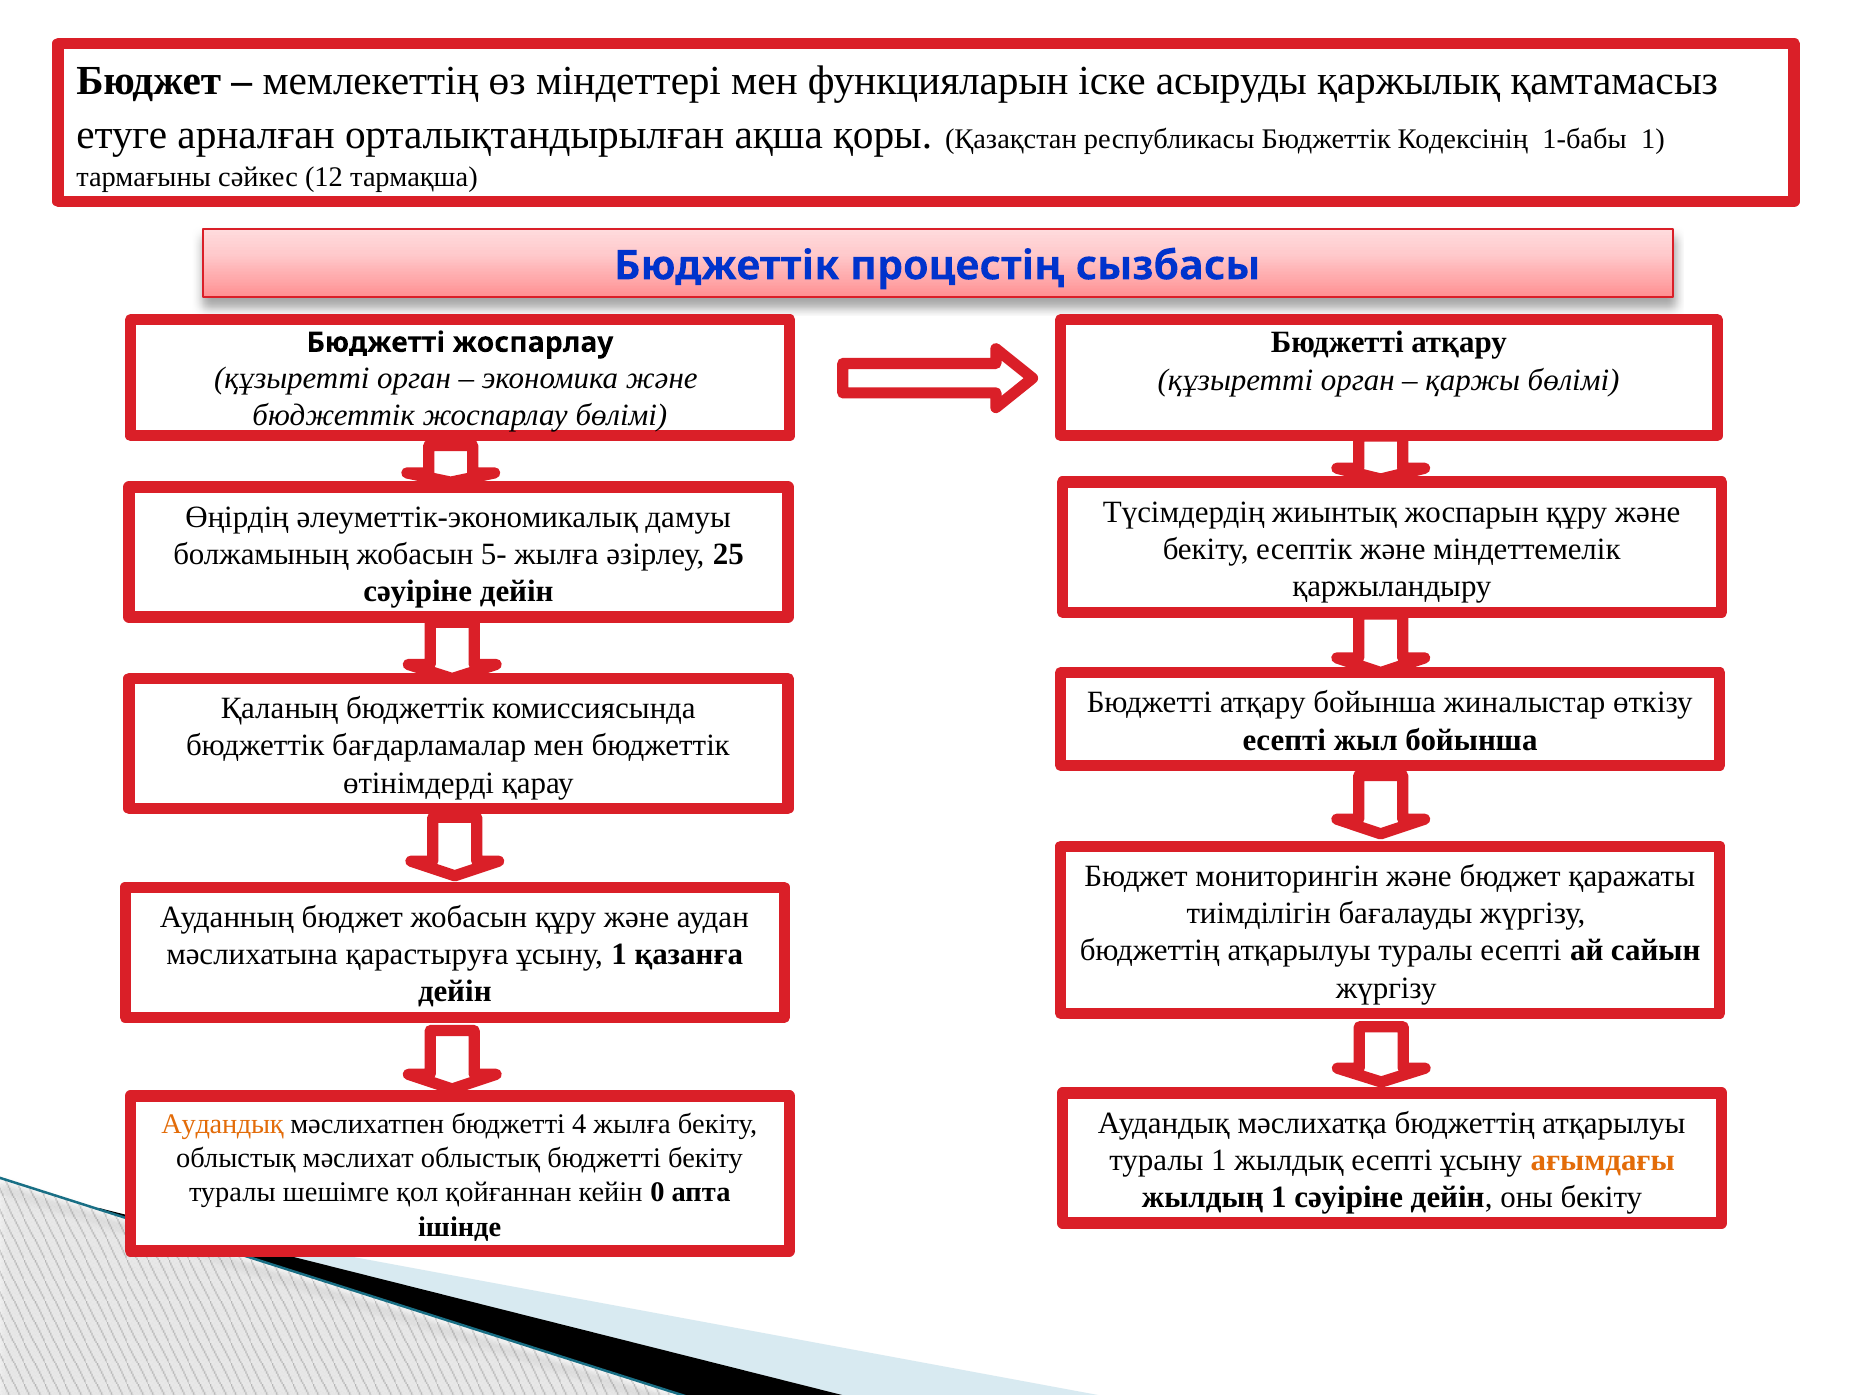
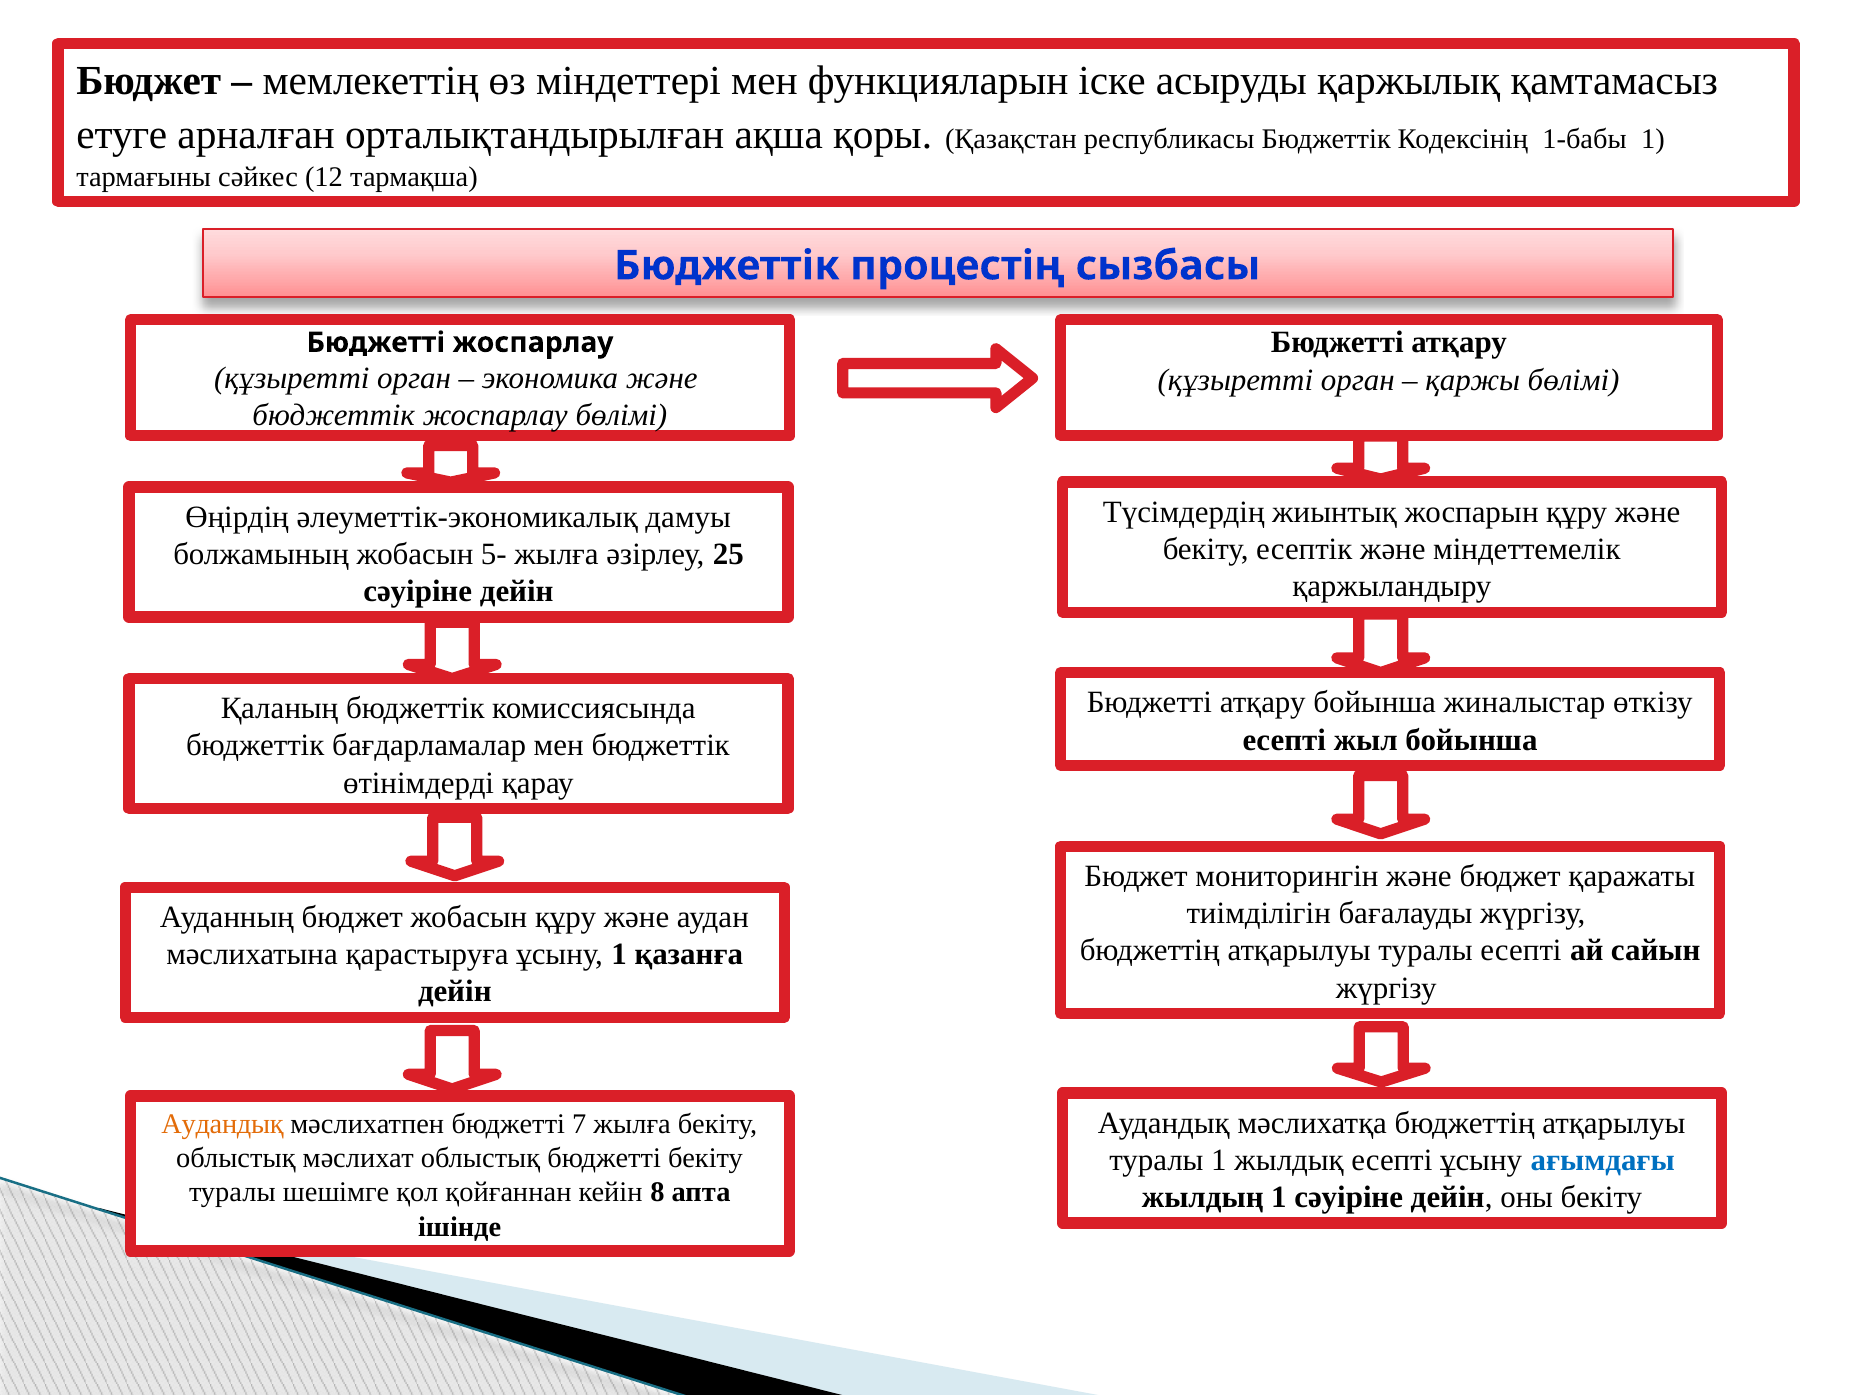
4: 4 -> 7
ағымдағы colour: orange -> blue
0: 0 -> 8
